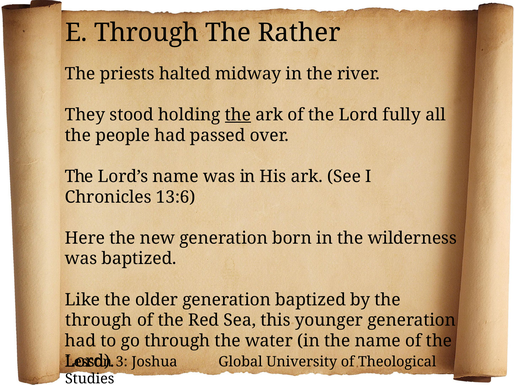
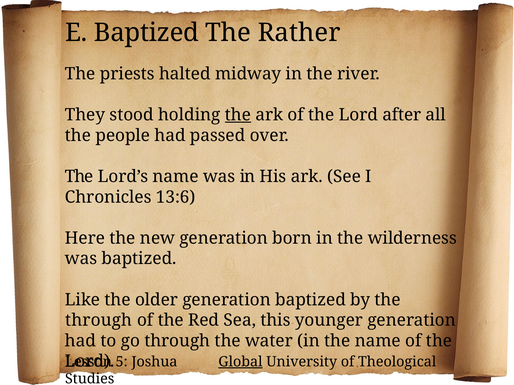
E Through: Through -> Baptized
fully: fully -> after
3: 3 -> 5
Global underline: none -> present
